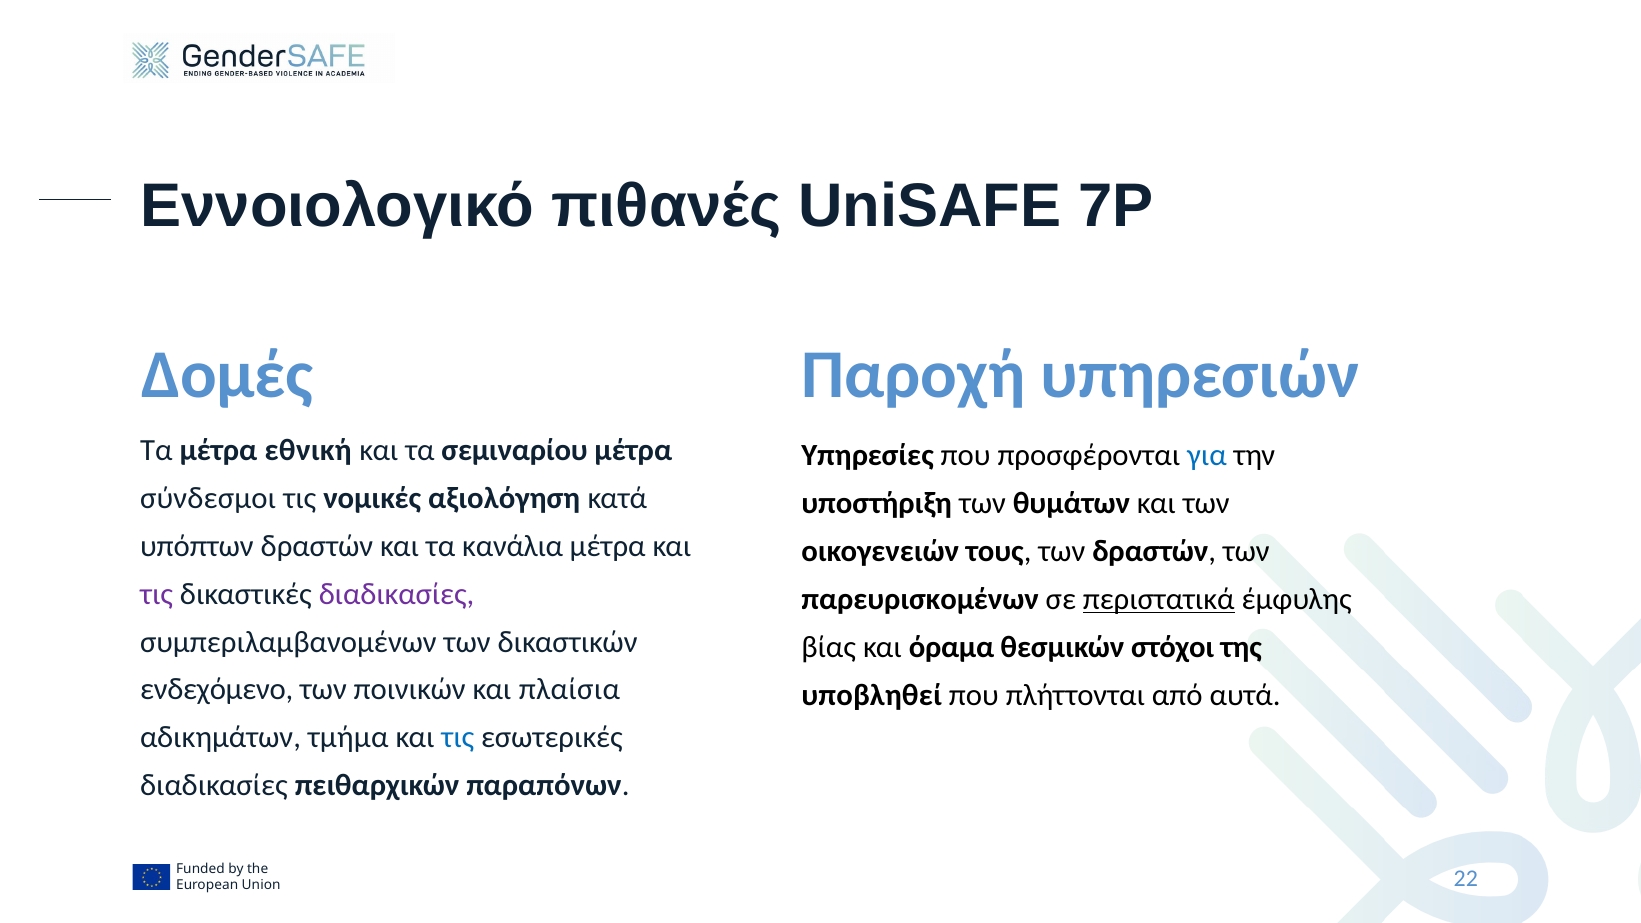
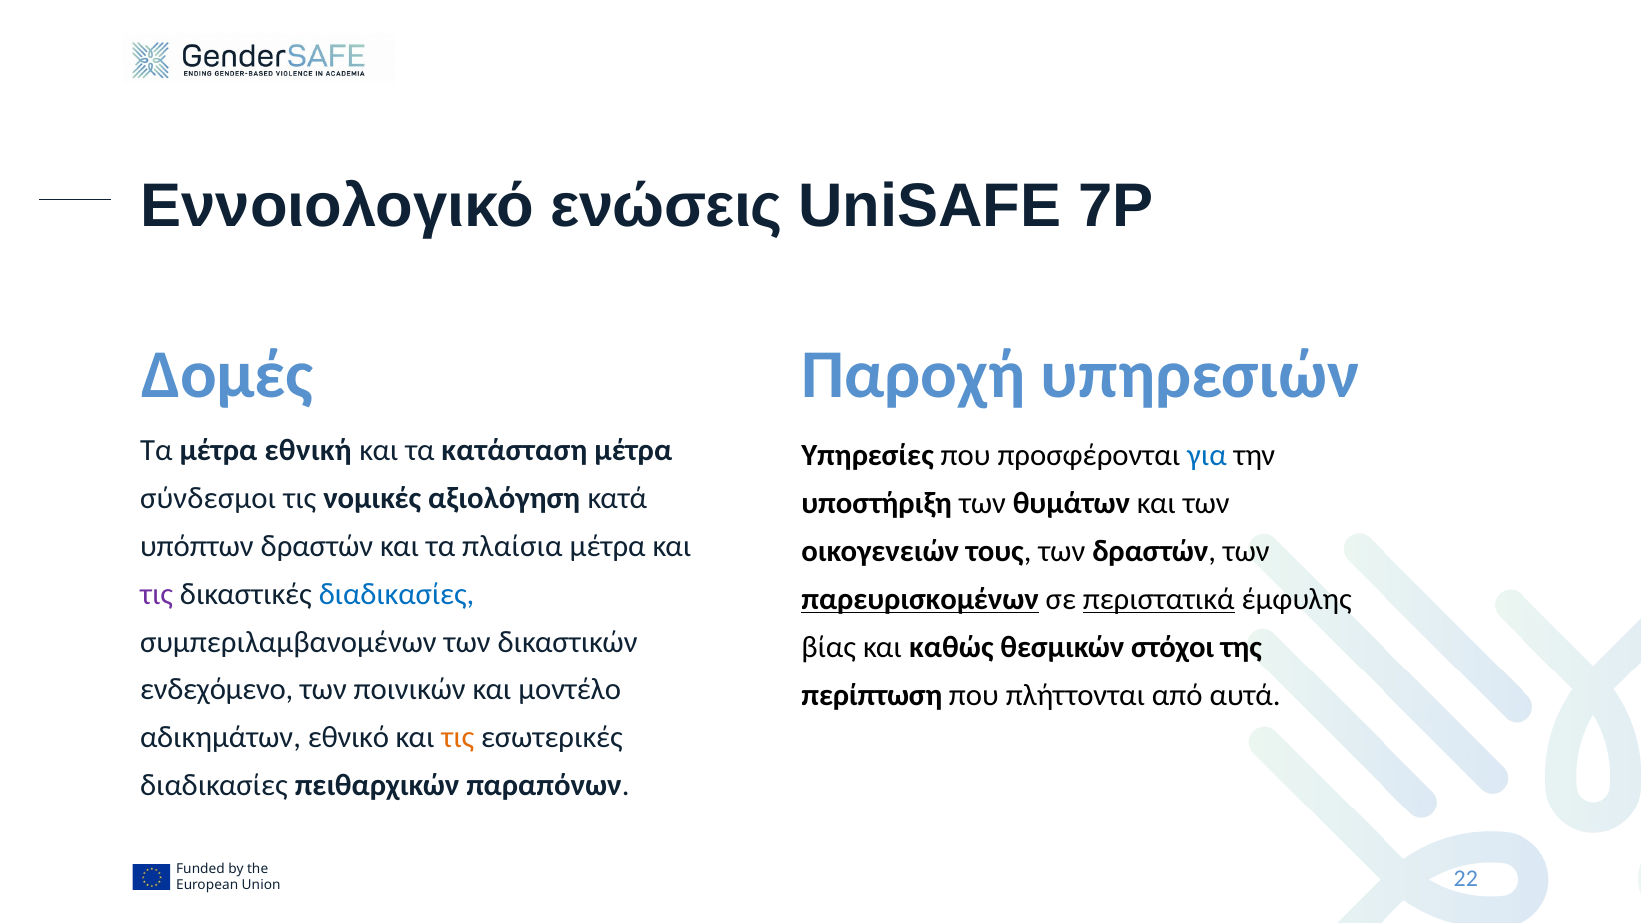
πιθανές: πιθανές -> ενώσεις
σεμιναρίου: σεμιναρίου -> κατάσταση
κανάλια: κανάλια -> πλαίσια
διαδικασίες at (396, 594) colour: purple -> blue
παρευρισκομένων underline: none -> present
όραμα: όραμα -> καθώς
πλαίσια: πλαίσια -> μοντέλο
υποβληθεί: υποβληθεί -> περίπτωση
τμήμα: τμήμα -> εθνικό
τις at (458, 738) colour: blue -> orange
